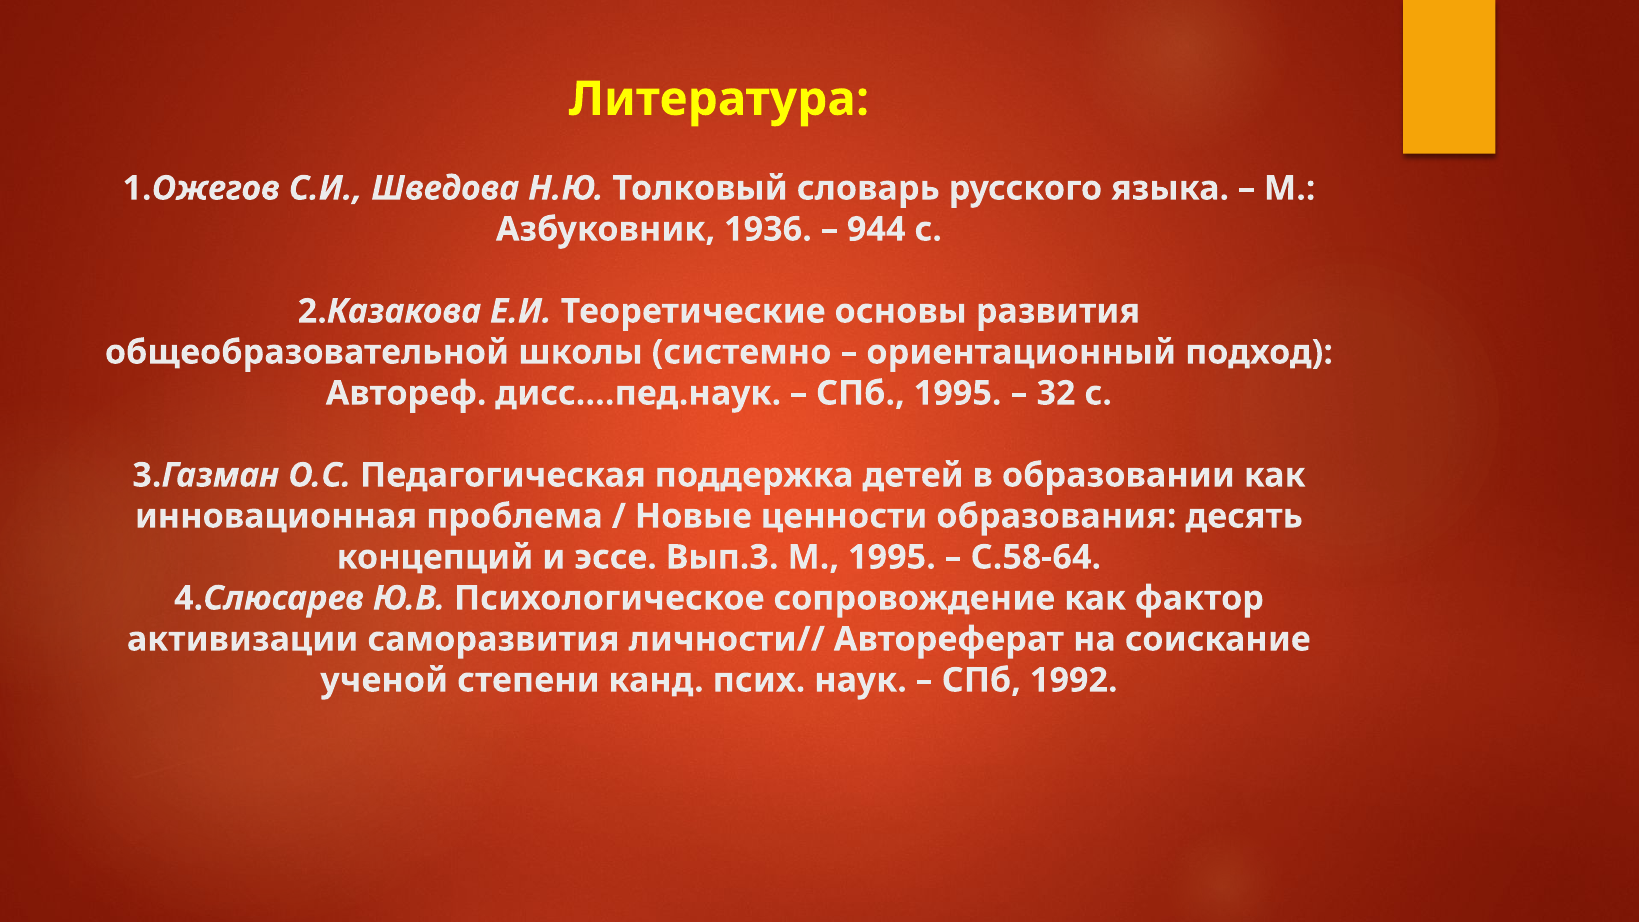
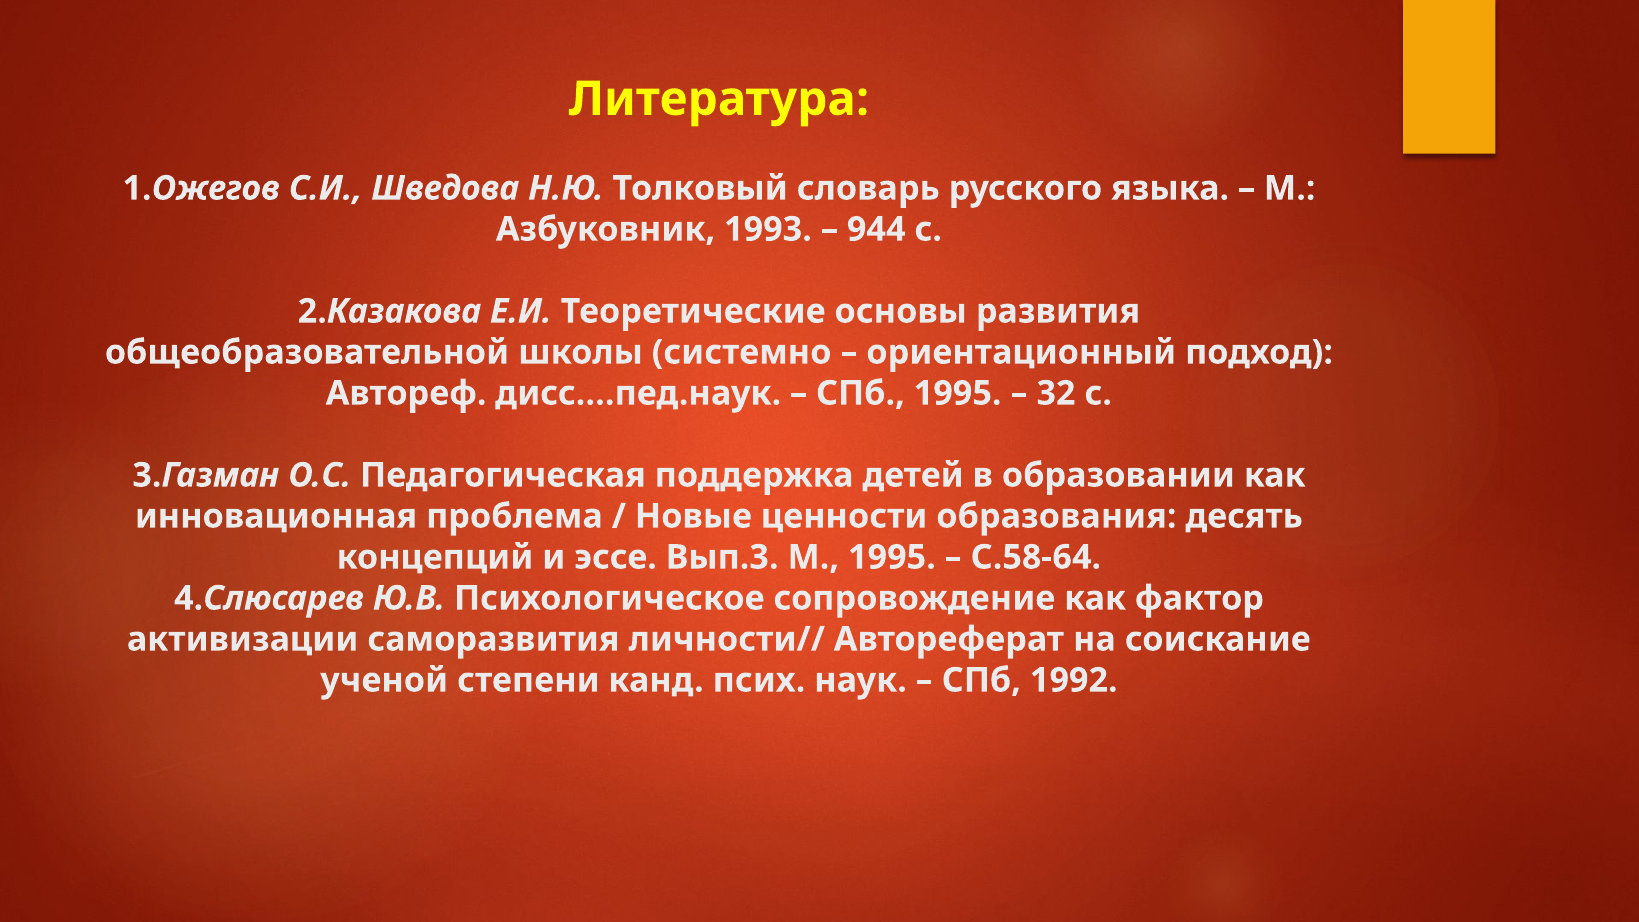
1936: 1936 -> 1993
